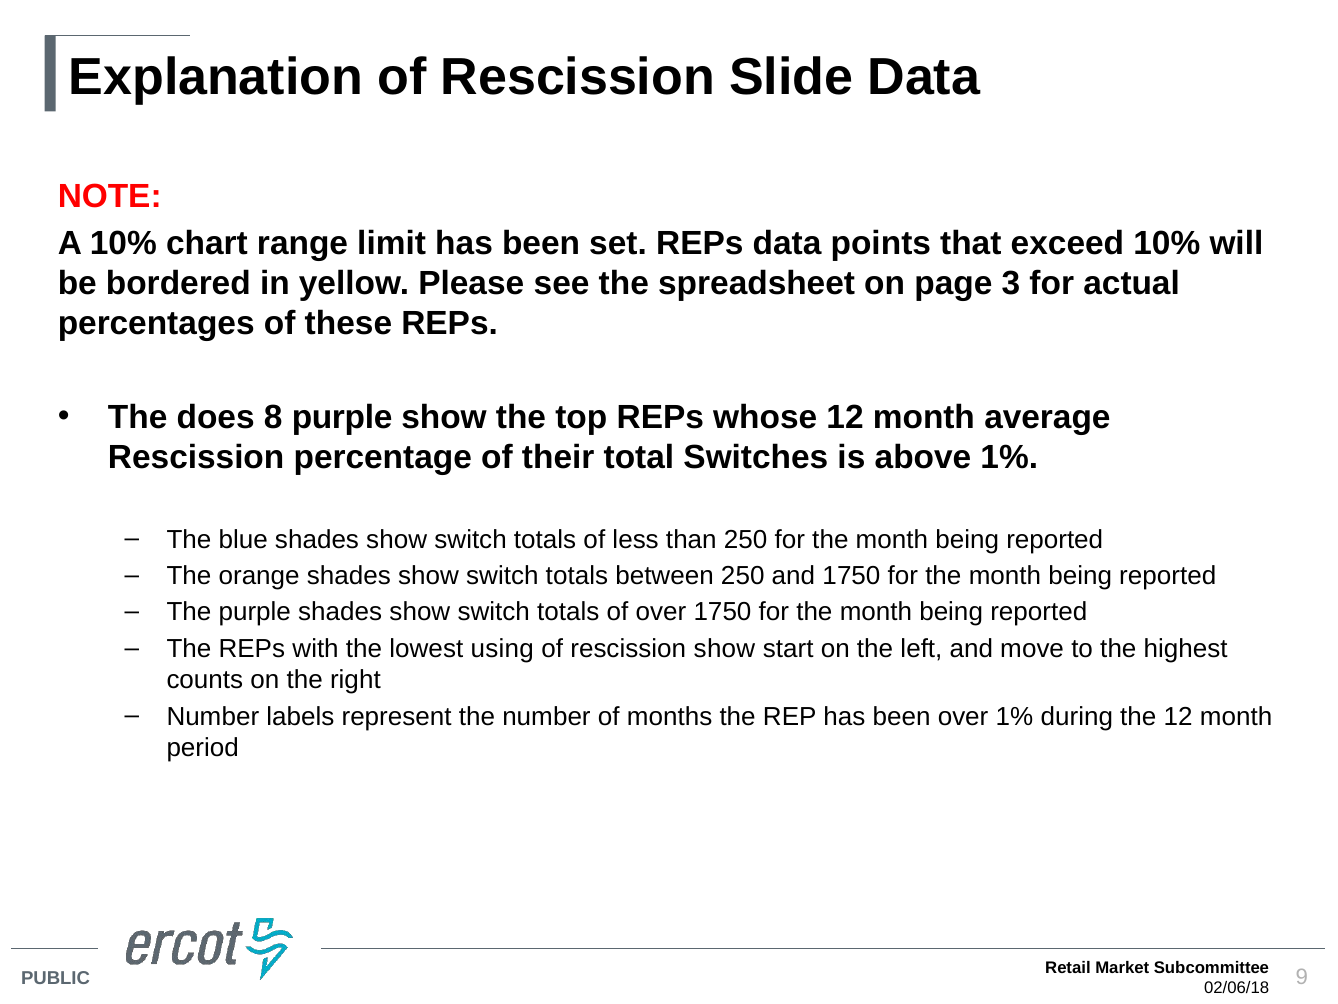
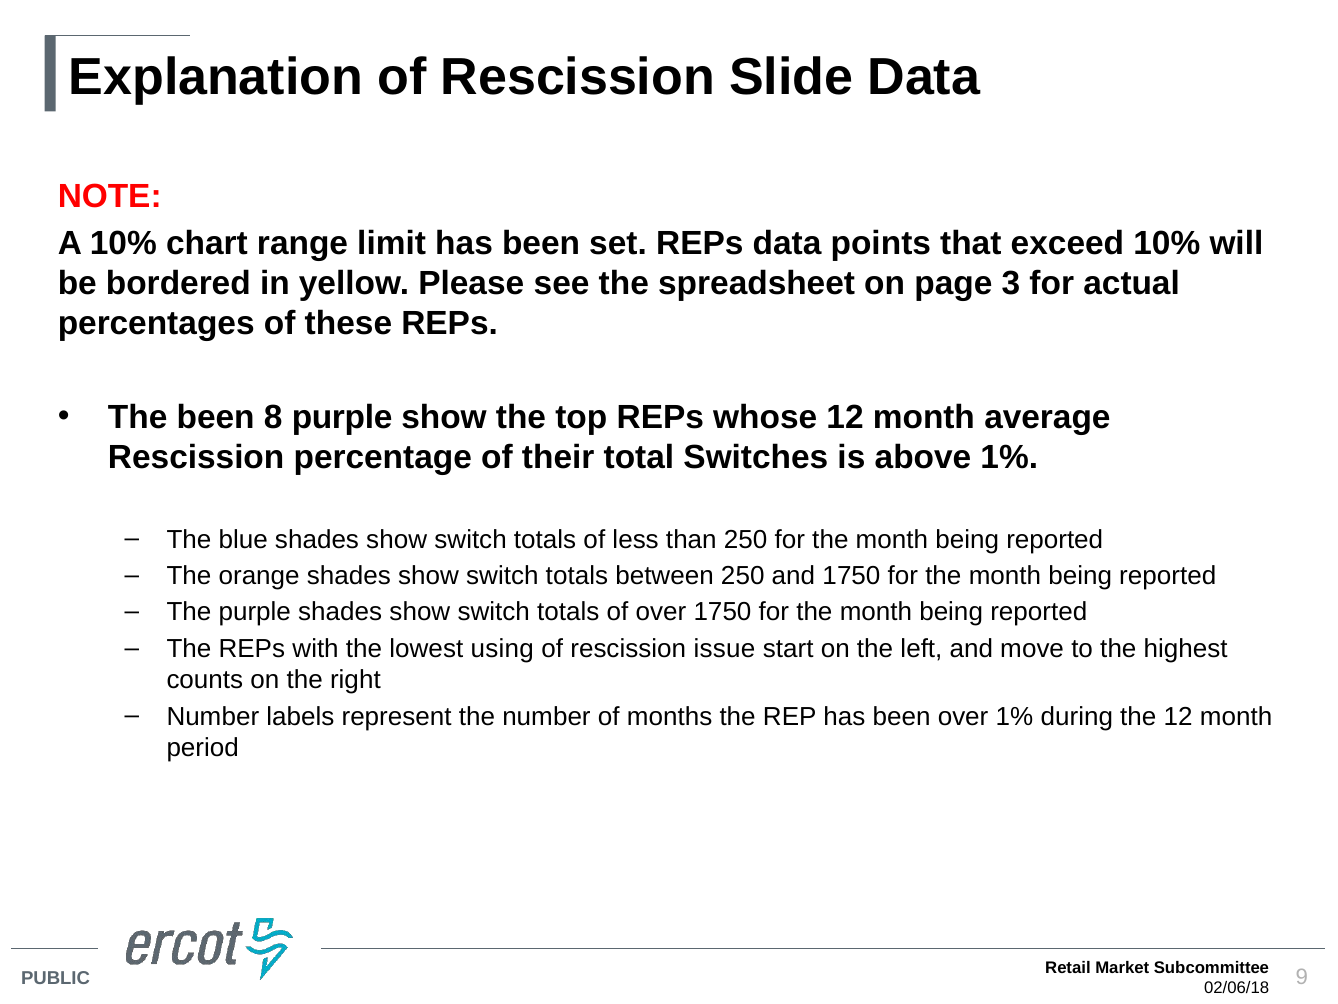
The does: does -> been
rescission show: show -> issue
